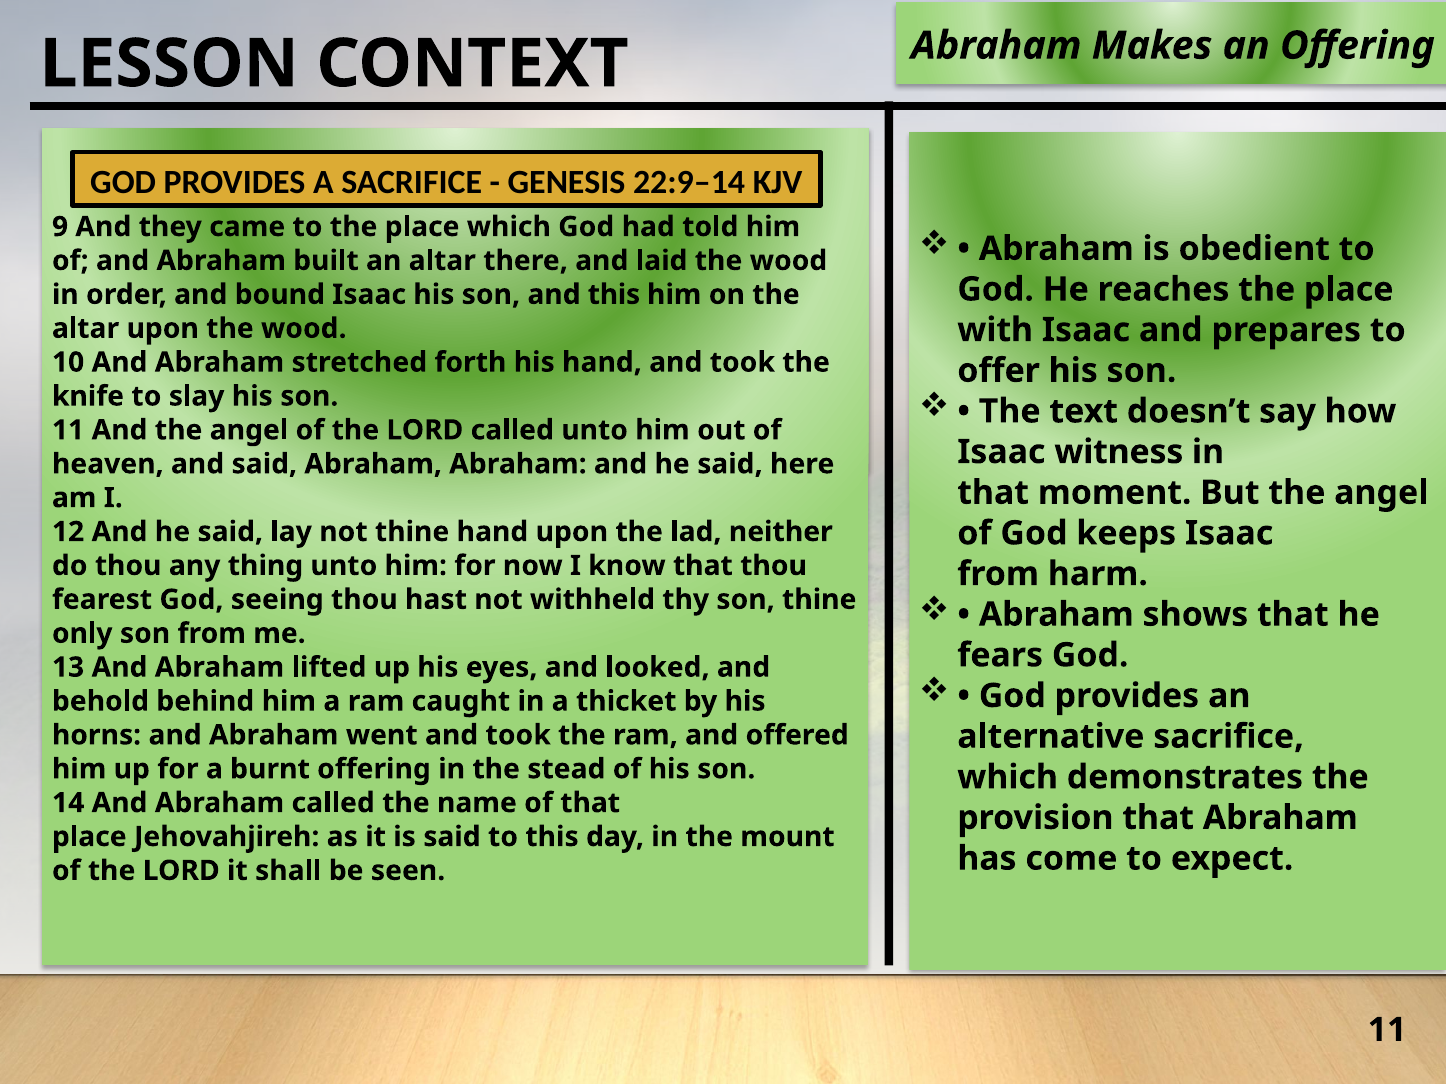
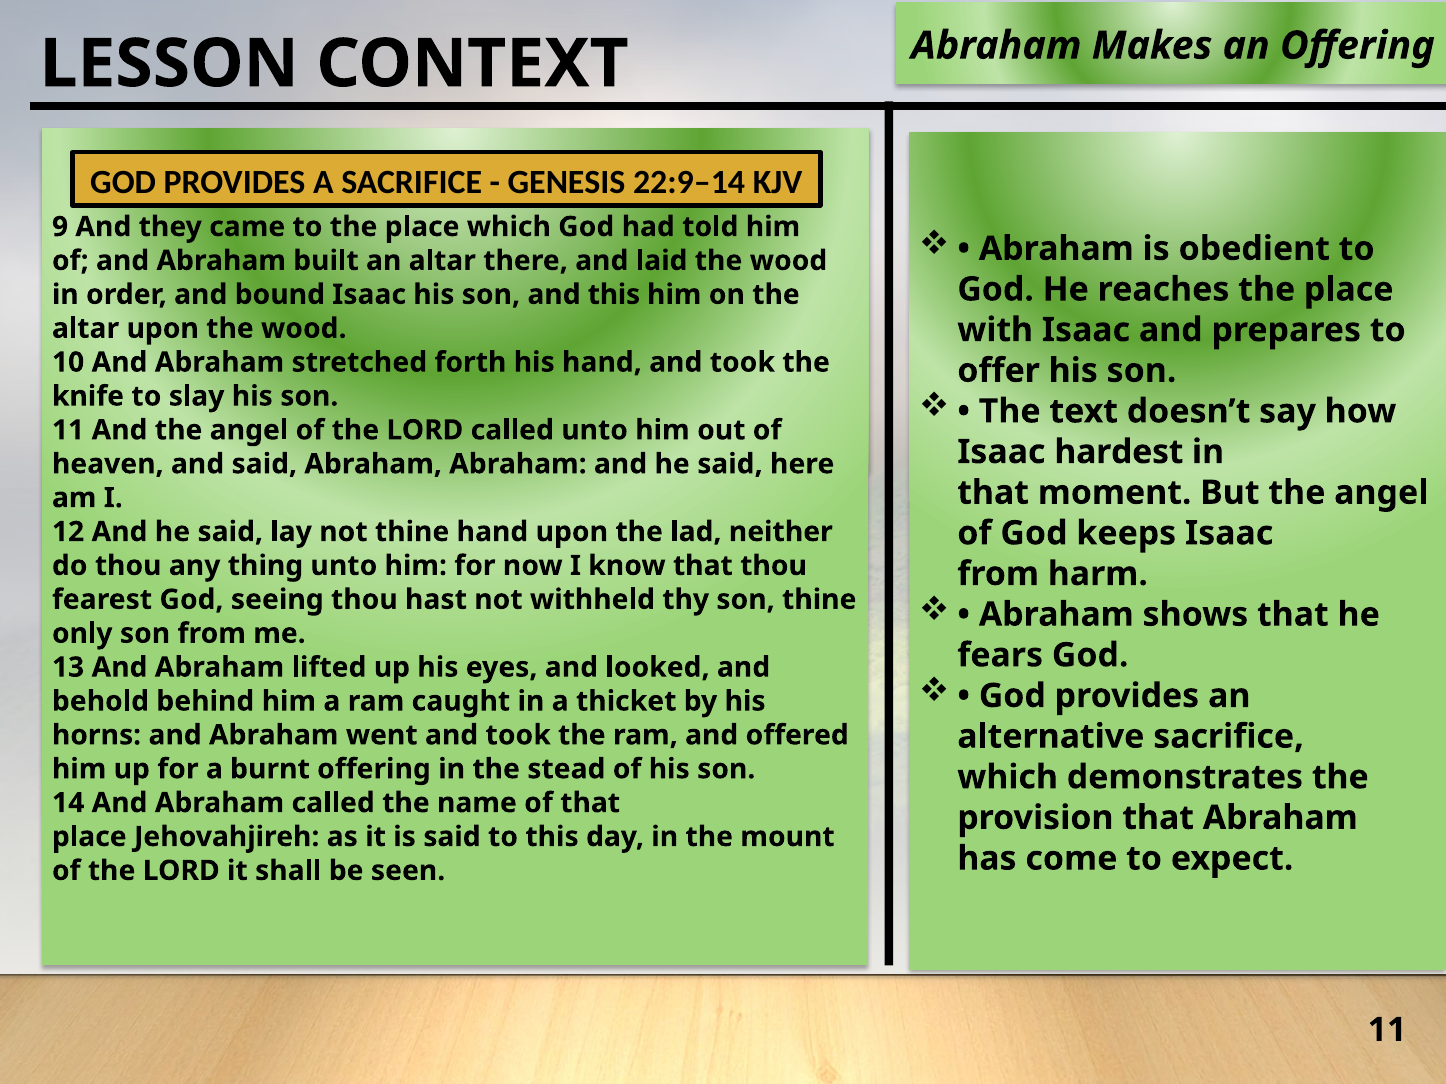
witness: witness -> hardest
